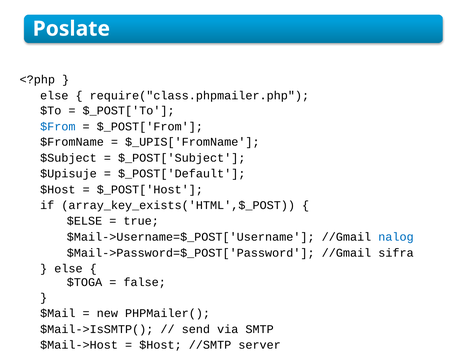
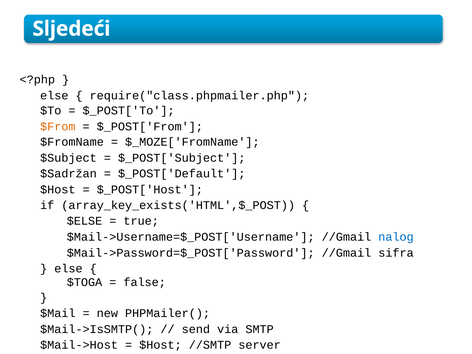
Poslate: Poslate -> Sljedeći
$From colour: blue -> orange
$_UPIS['FromName: $_UPIS['FromName -> $_MOZE['FromName
$Upisuje: $Upisuje -> $Sadržan
